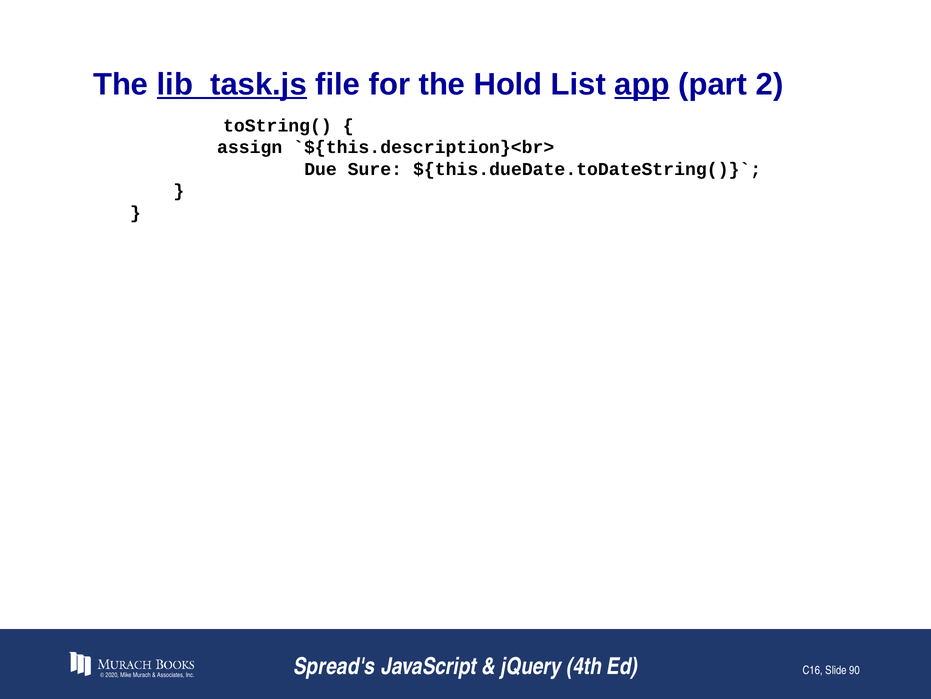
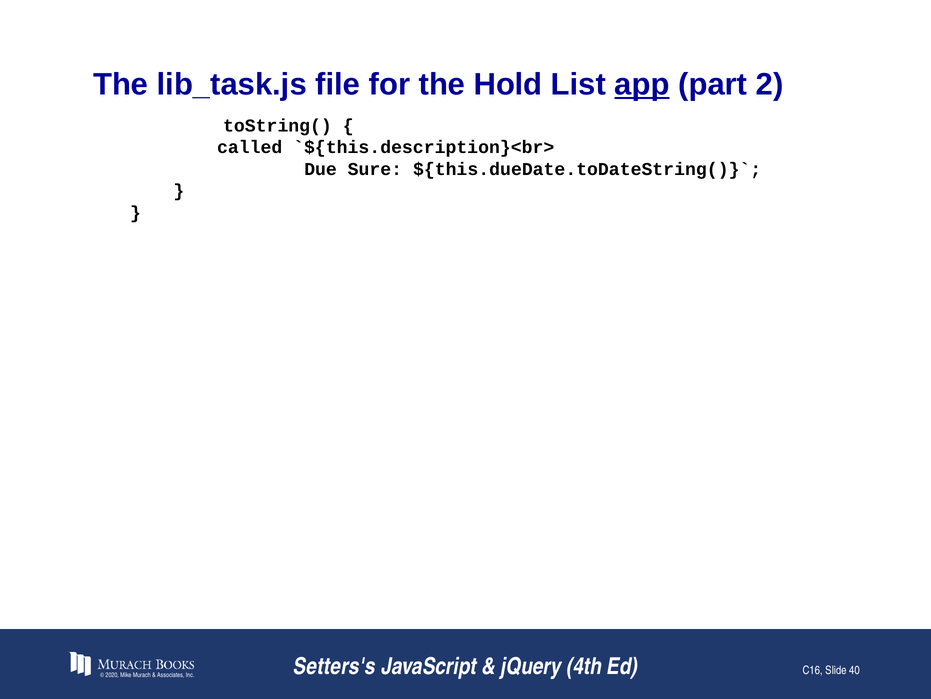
lib_task.js underline: present -> none
assign: assign -> called
Spread's: Spread's -> Setters's
90: 90 -> 40
